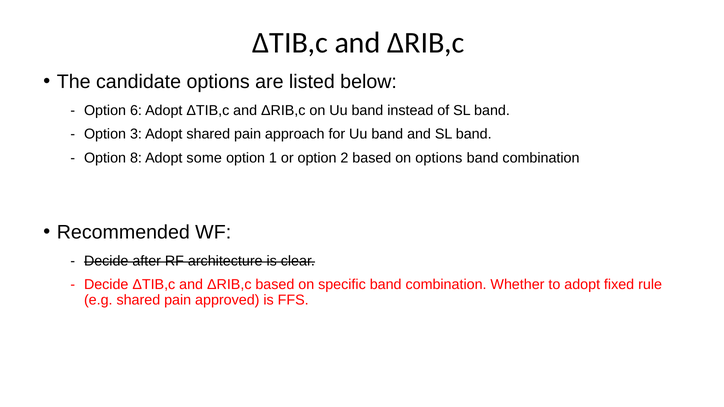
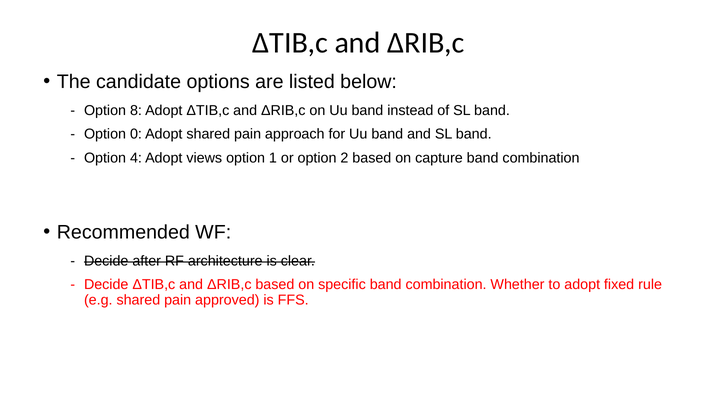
6: 6 -> 8
3: 3 -> 0
8: 8 -> 4
some: some -> views
on options: options -> capture
